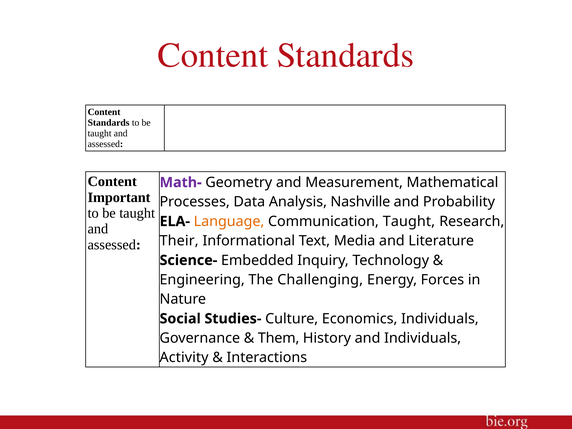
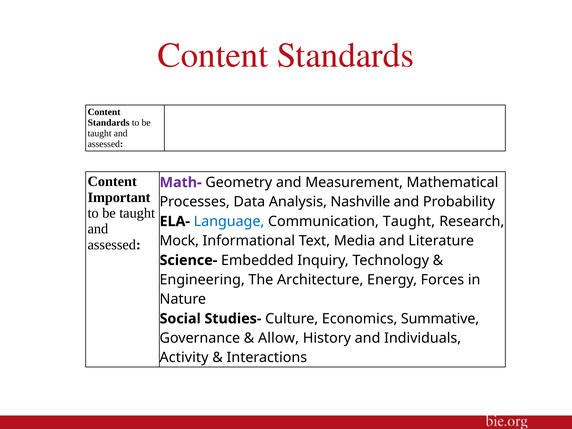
Language colour: orange -> blue
Their: Their -> Mock
Challenging: Challenging -> Architecture
Economics Individuals: Individuals -> Summative
Them: Them -> Allow
